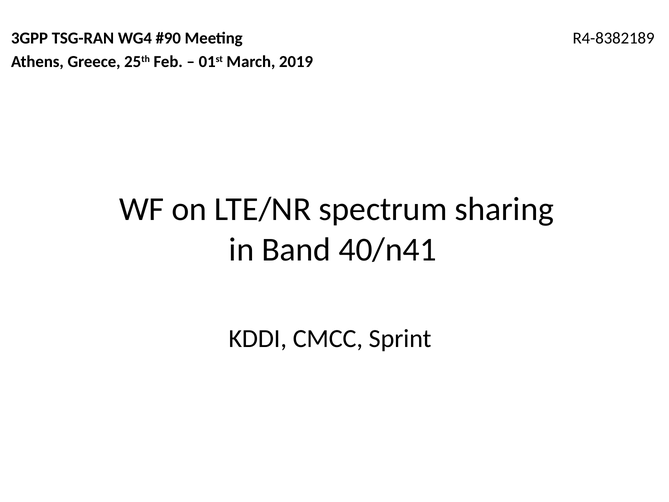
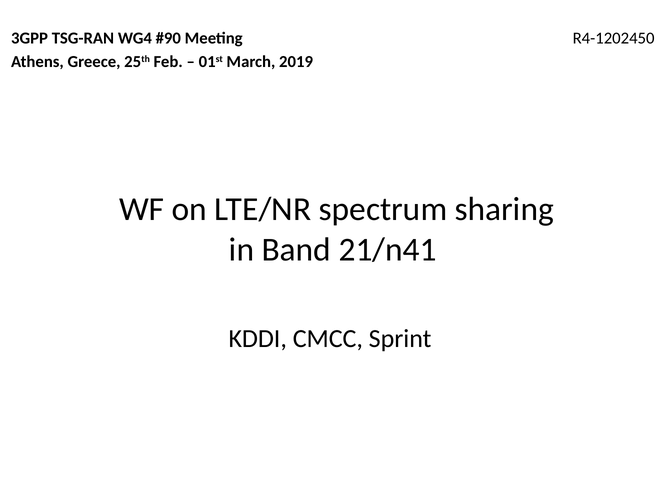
R4-8382189: R4-8382189 -> R4-1202450
40/n41: 40/n41 -> 21/n41
